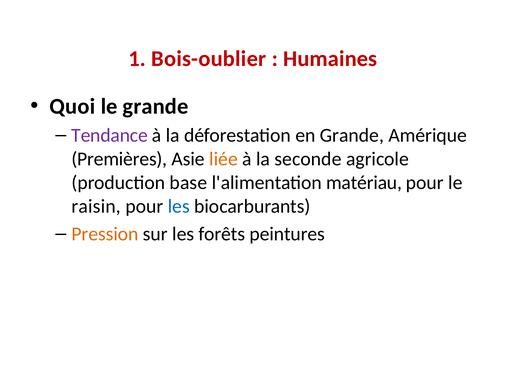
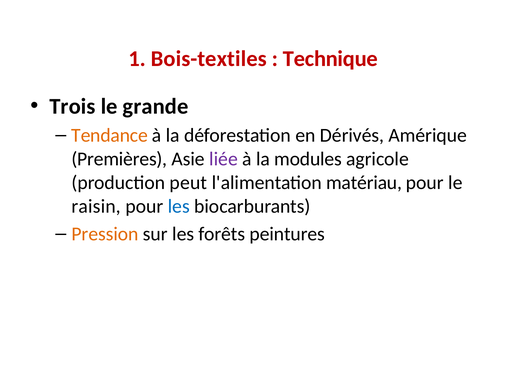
Bois-oublier: Bois-oublier -> Bois-textiles
Humaines: Humaines -> Technique
Quoi: Quoi -> Trois
Tendance colour: purple -> orange
en Grande: Grande -> Dérivés
liée colour: orange -> purple
seconde: seconde -> modules
base: base -> peut
